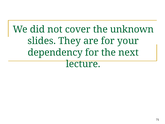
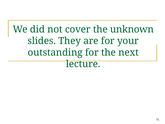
dependency: dependency -> outstanding
